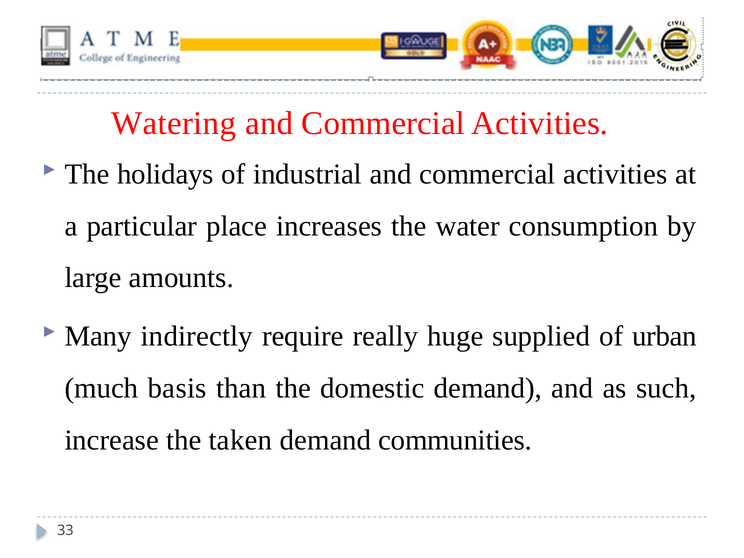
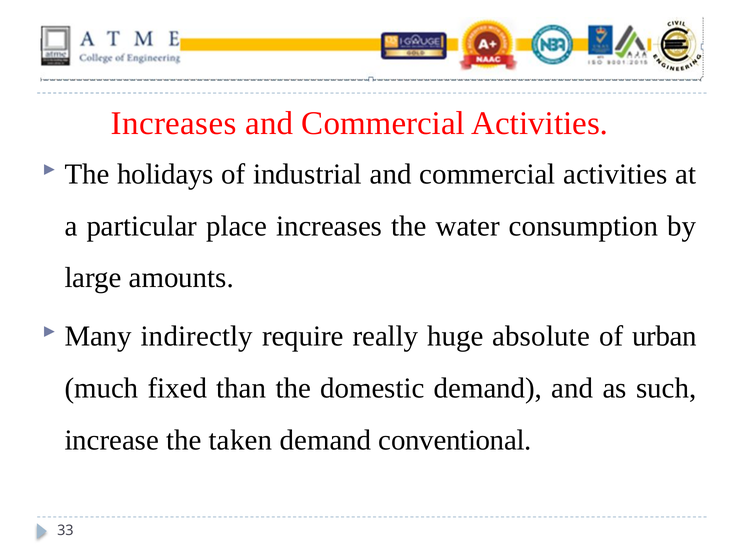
Watering at (174, 123): Watering -> Increases
supplied: supplied -> absolute
basis: basis -> fixed
communities: communities -> conventional
